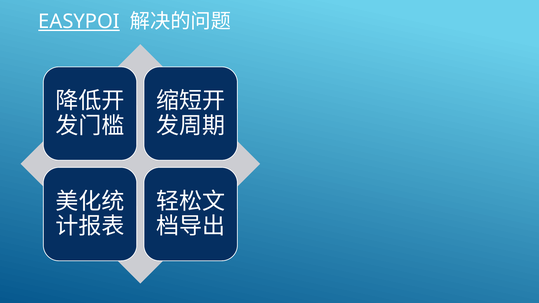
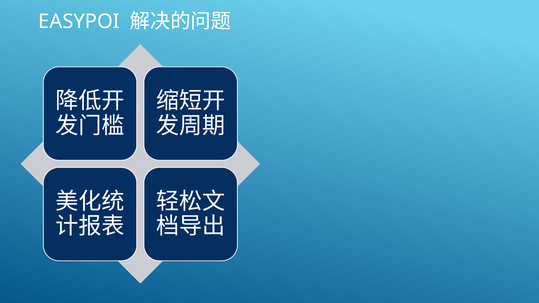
EASYPOI underline: present -> none
